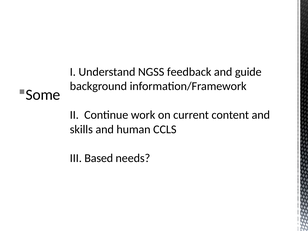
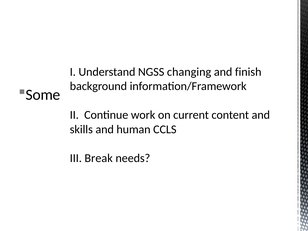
feedback: feedback -> changing
guide: guide -> finish
Based: Based -> Break
